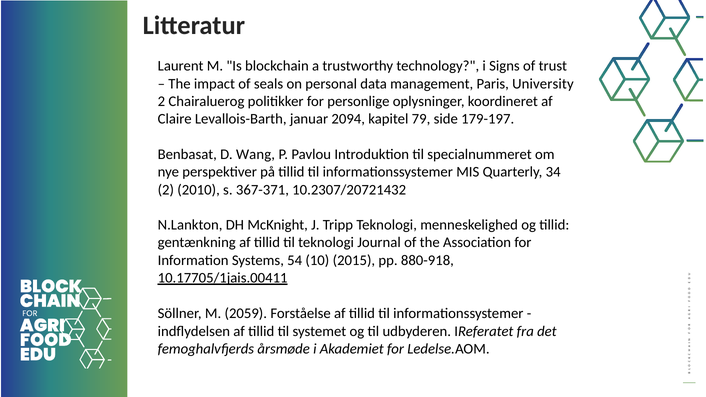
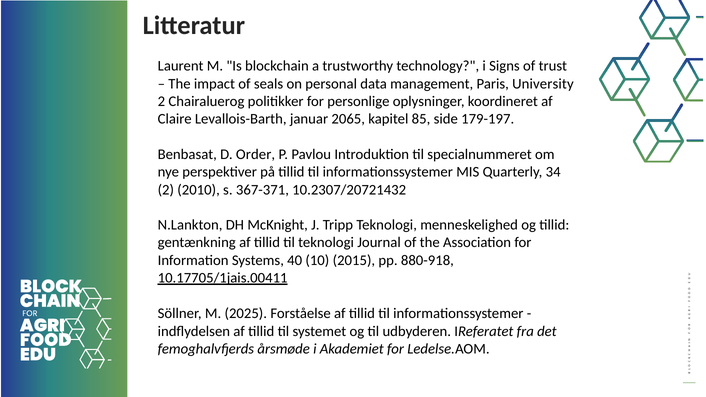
2094: 2094 -> 2065
79: 79 -> 85
Wang: Wang -> Order
54: 54 -> 40
2059: 2059 -> 2025
